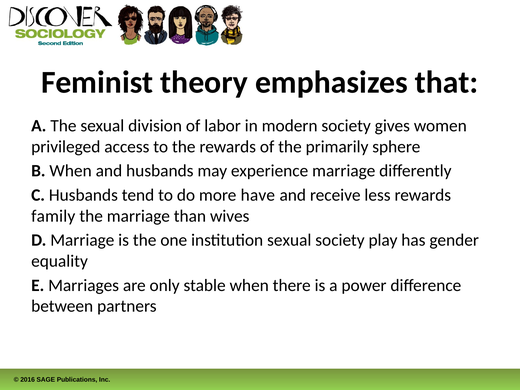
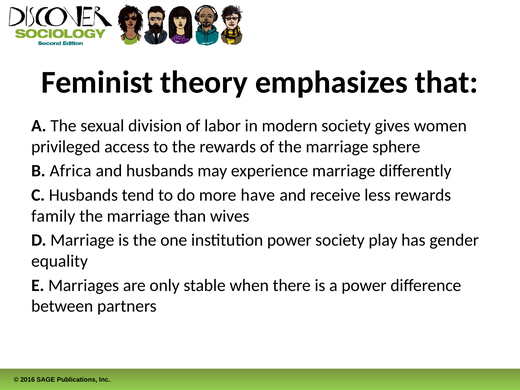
of the primarily: primarily -> marriage
B When: When -> Africa
institution sexual: sexual -> power
